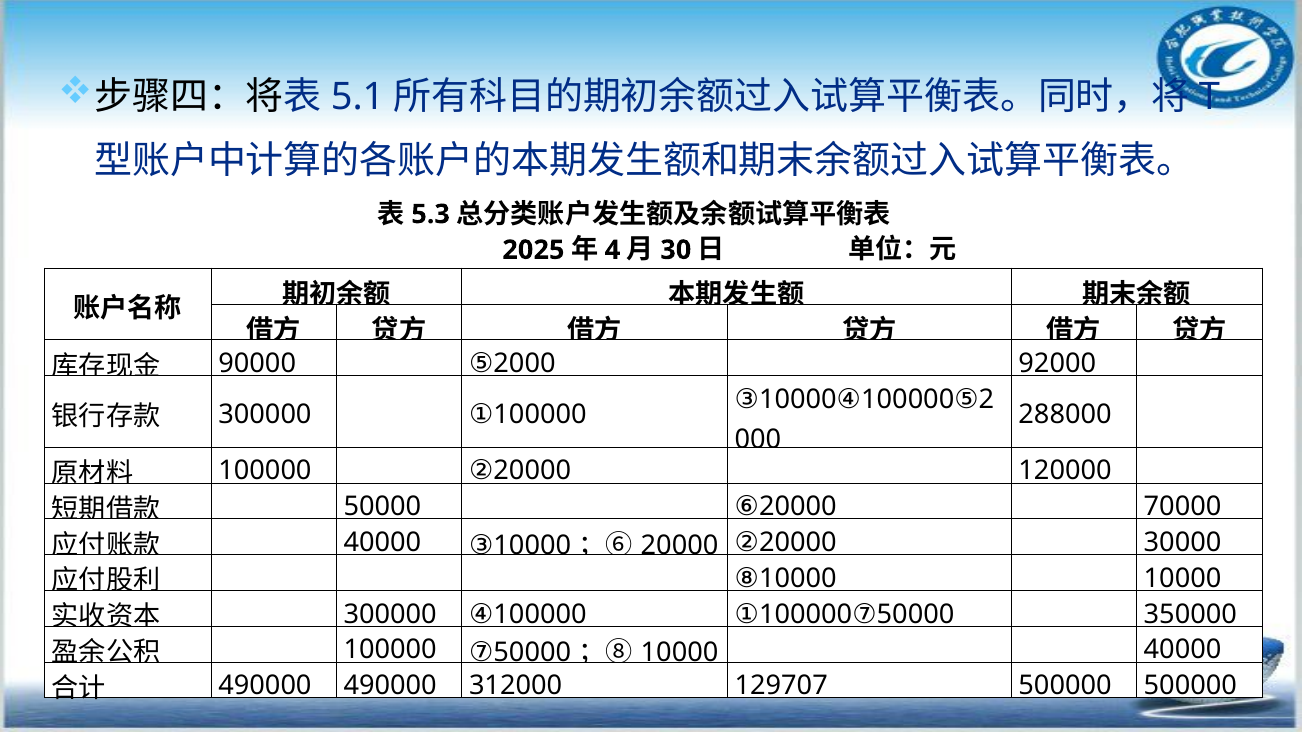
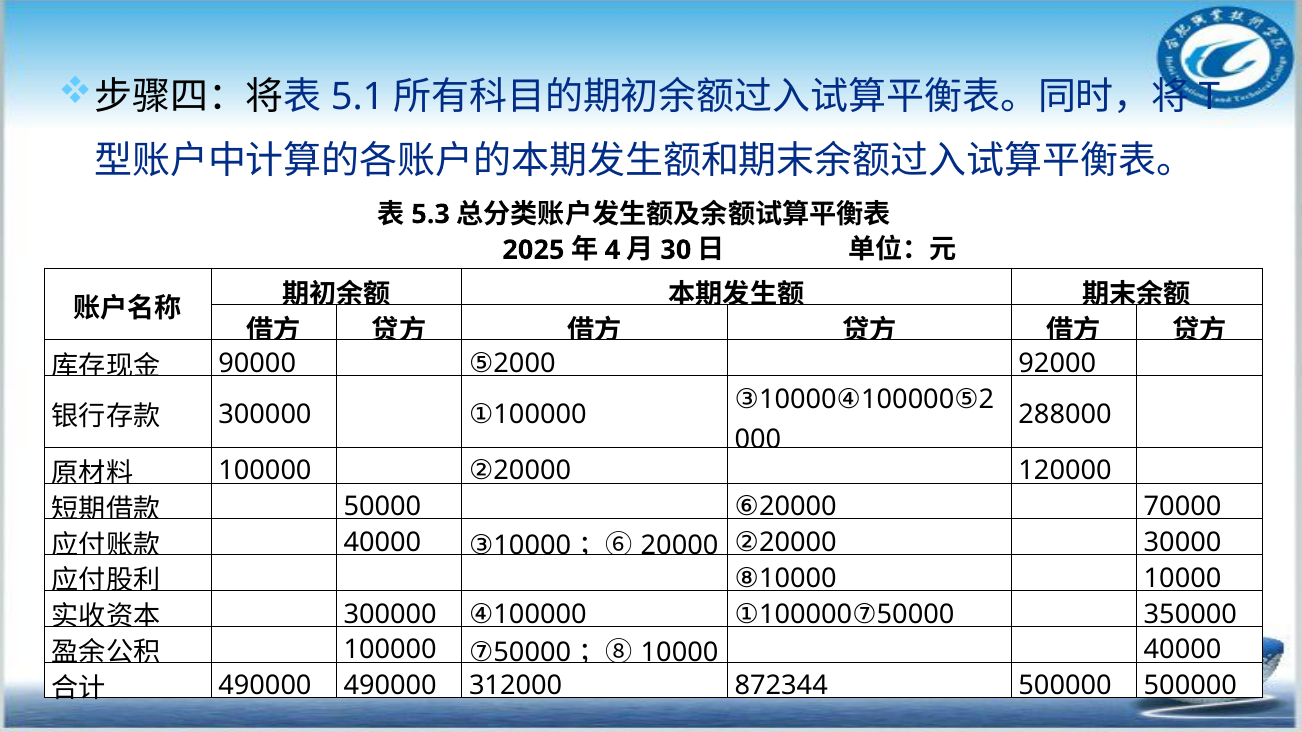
129707: 129707 -> 872344
